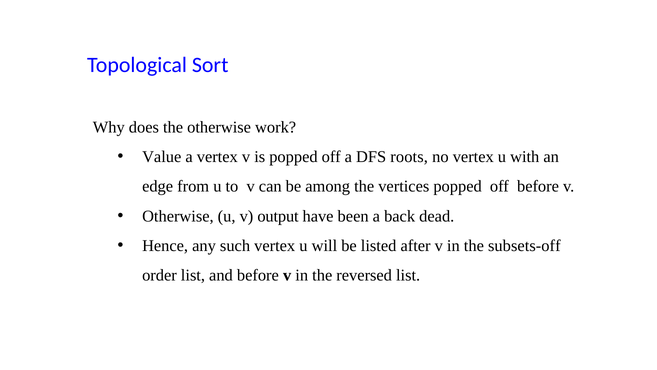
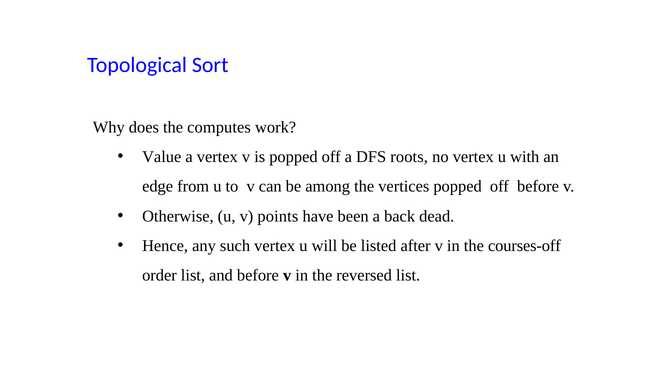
the otherwise: otherwise -> computes
output: output -> points
subsets-off: subsets-off -> courses-off
